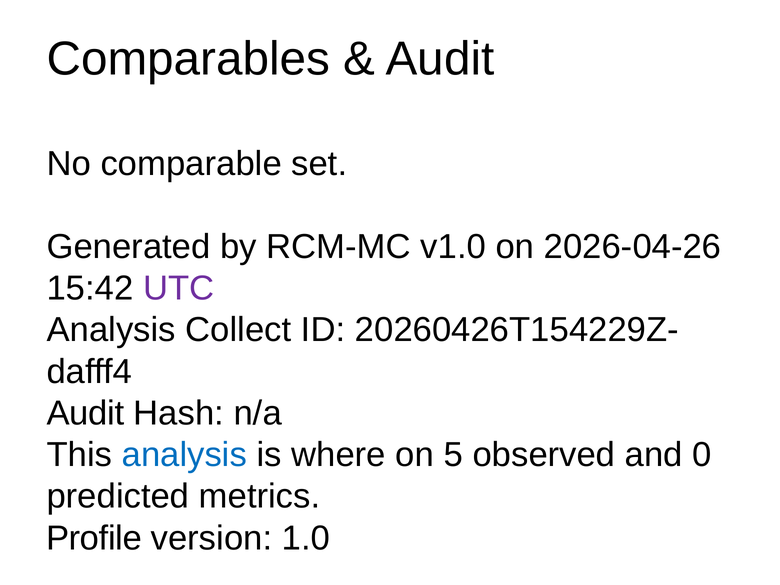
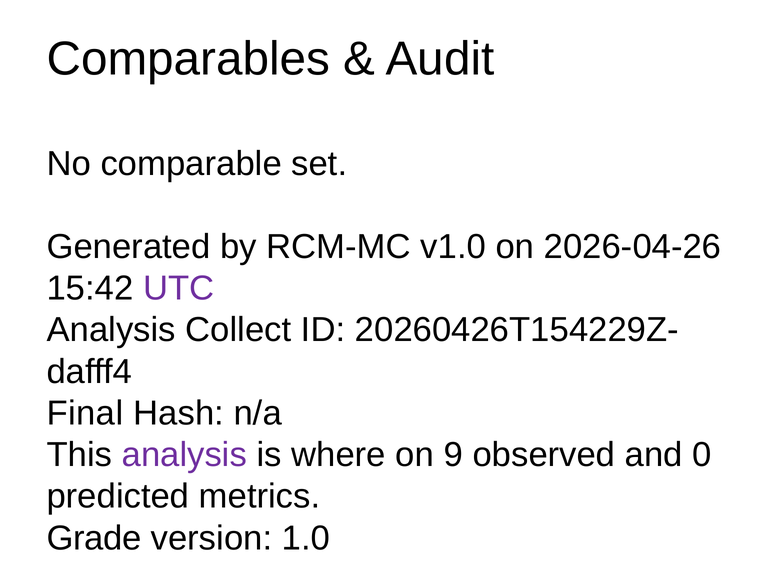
Audit at (85, 413): Audit -> Final
analysis at (184, 455) colour: blue -> purple
5: 5 -> 9
Profile: Profile -> Grade
